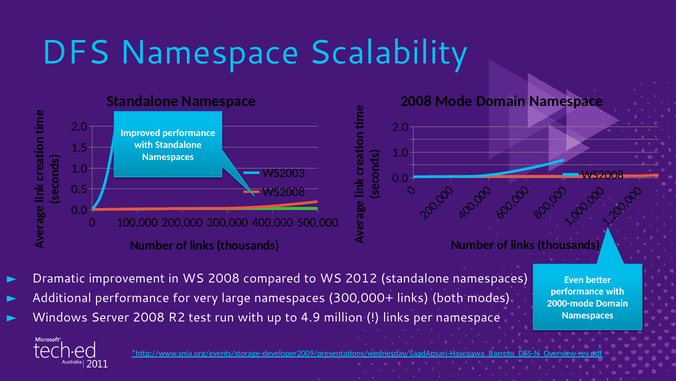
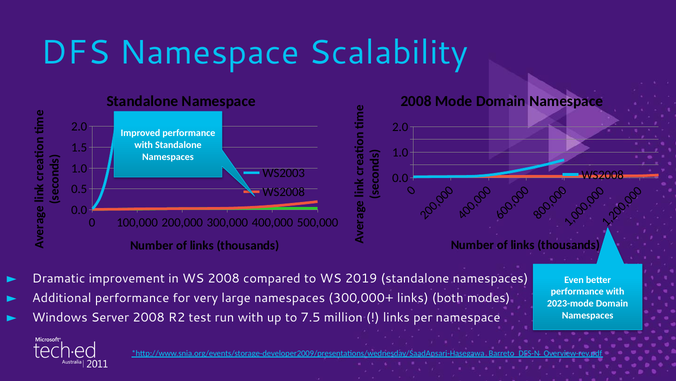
2012: 2012 -> 2019
2000-mode: 2000-mode -> 2023-mode
4.9: 4.9 -> 7.5
